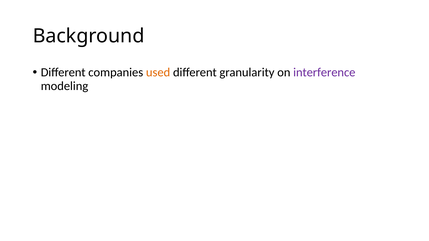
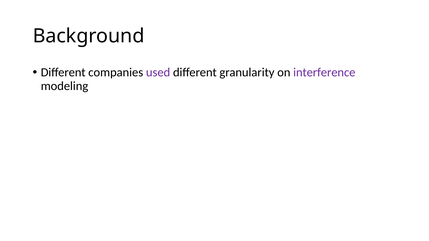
used colour: orange -> purple
